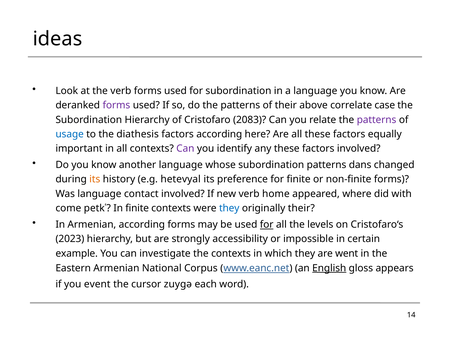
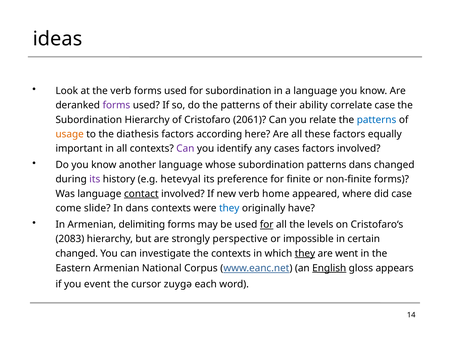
above: above -> ability
2083: 2083 -> 2061
patterns at (377, 120) colour: purple -> blue
usage colour: blue -> orange
any these: these -> cases
its at (95, 179) colour: orange -> purple
contact underline: none -> present
did with: with -> case
petkʿ: petkʿ -> slide
In finite: finite -> dans
originally their: their -> have
Armenian according: according -> delimiting
2023: 2023 -> 2083
accessibility: accessibility -> perspective
example at (77, 253): example -> changed
they at (305, 253) underline: none -> present
